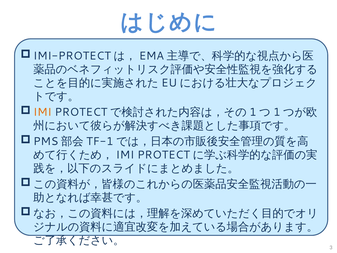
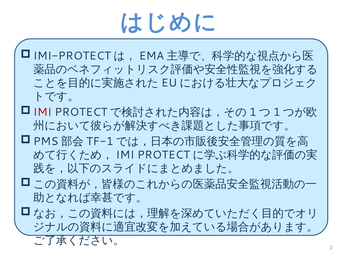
IMI colour: orange -> red
